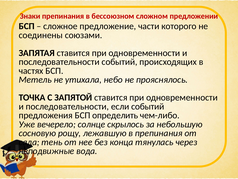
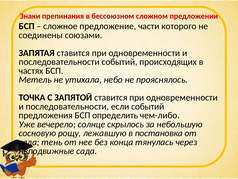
в препинания: препинания -> постановка
неподвижные вода: вода -> сада
